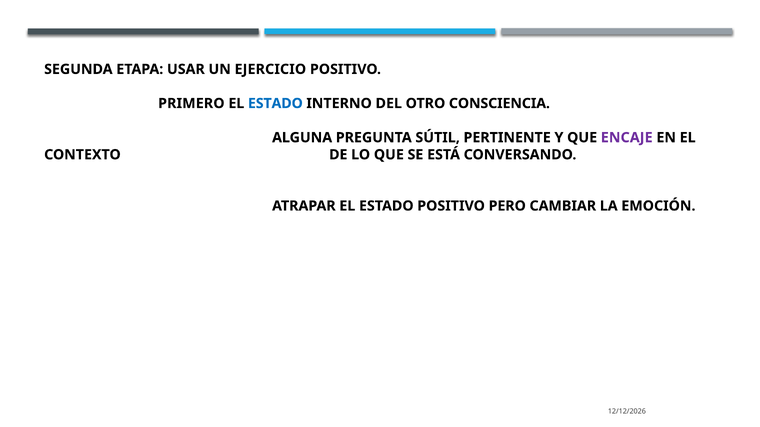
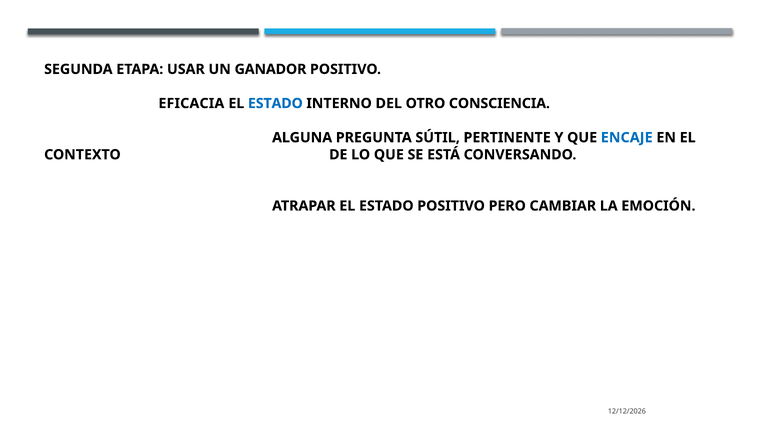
EJERCICIO: EJERCICIO -> GANADOR
PRIMERO: PRIMERO -> EFICACIA
ENCAJE colour: purple -> blue
